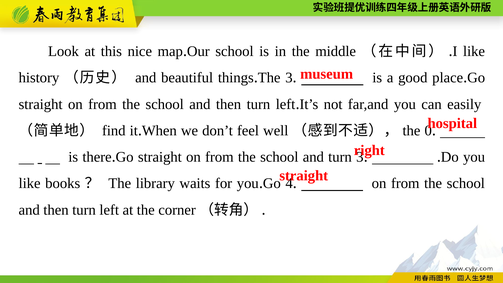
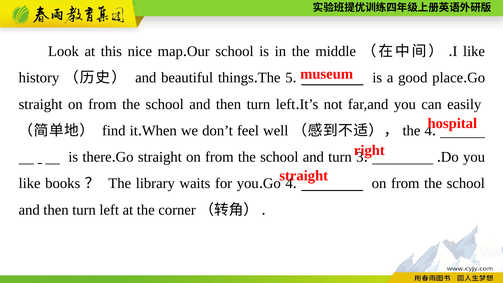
The 3: 3 -> 5
the 0: 0 -> 4
